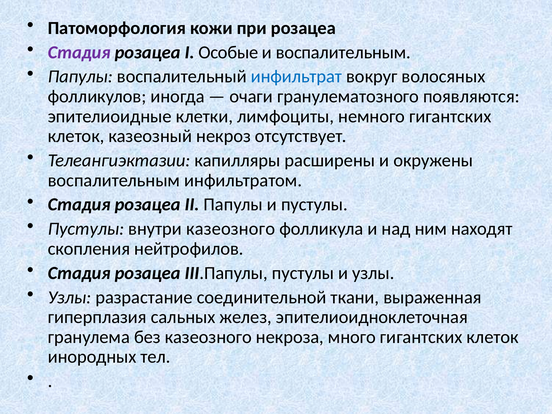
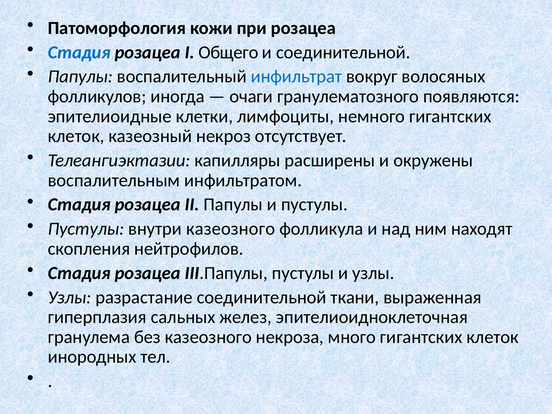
Стадия at (79, 52) colour: purple -> blue
Особые: Особые -> Общего
и воспалительным: воспалительным -> соединительной
